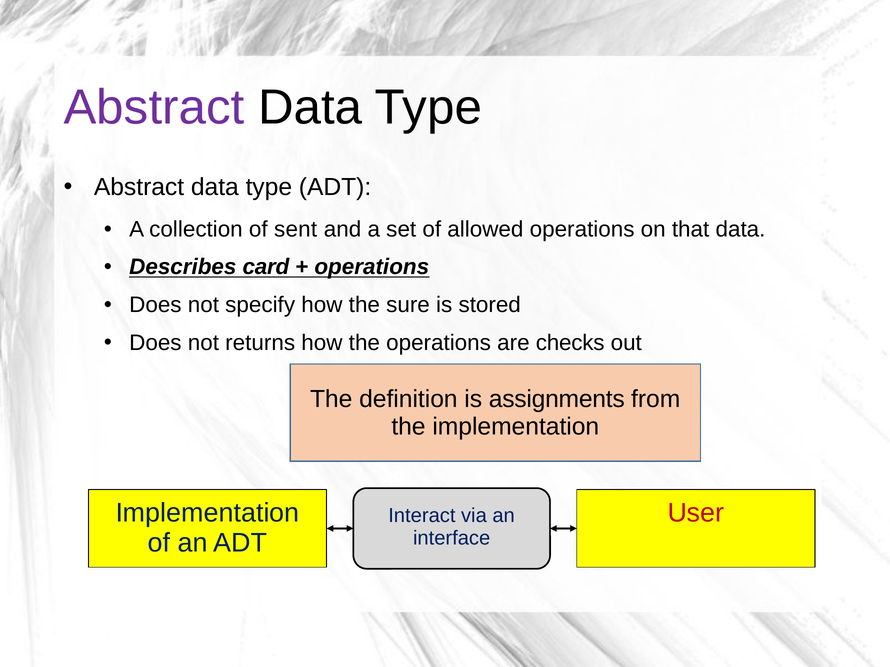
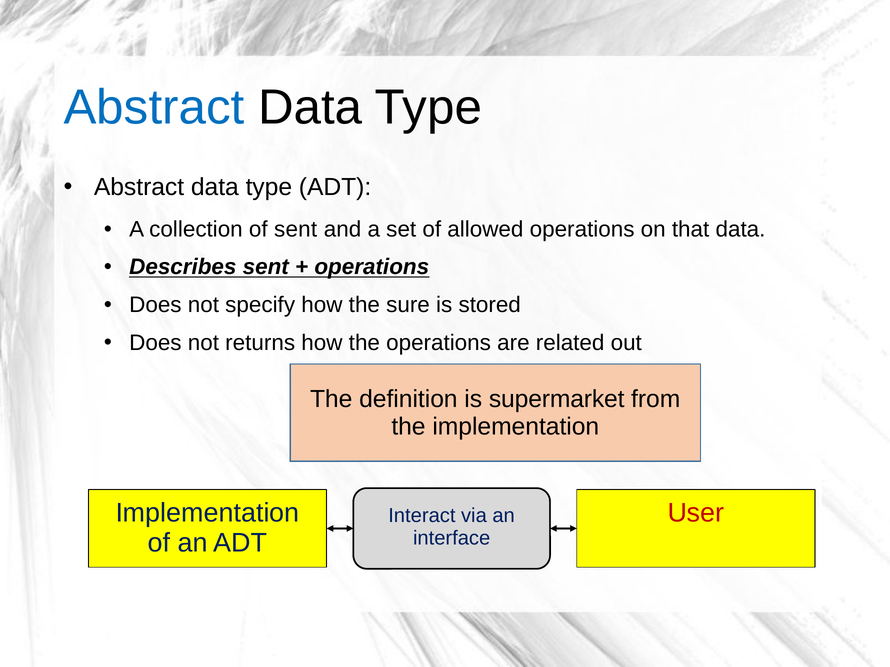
Abstract at (154, 108) colour: purple -> blue
Describes card: card -> sent
checks: checks -> related
assignments: assignments -> supermarket
